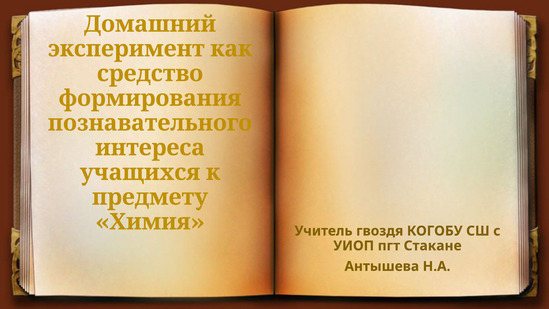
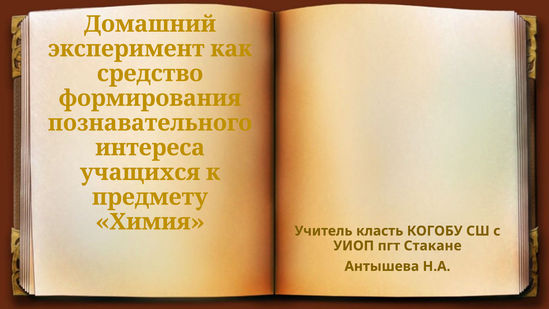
гвоздя: гвоздя -> класть
